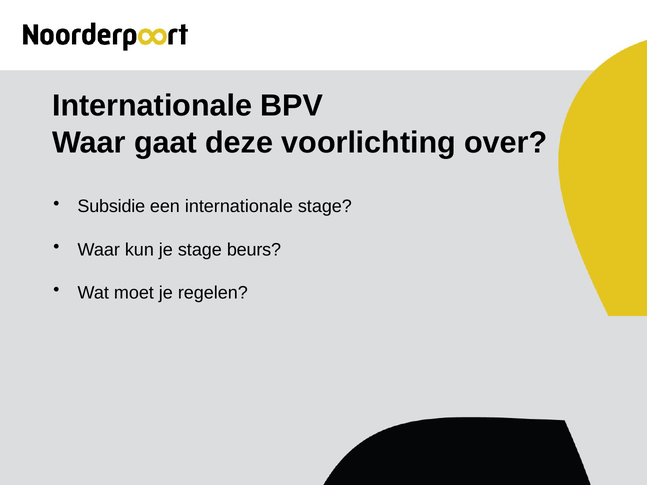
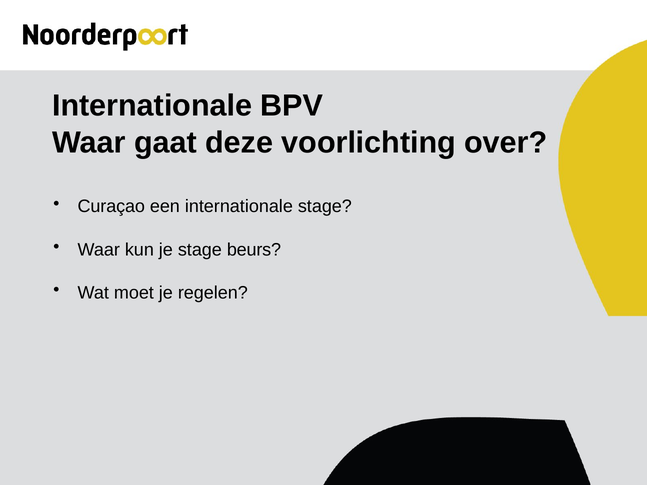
Subsidie: Subsidie -> Curaçao
